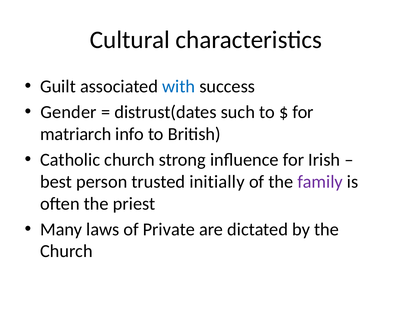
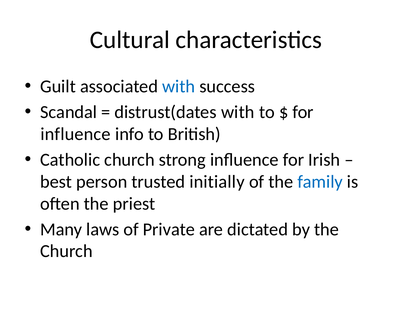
Gender: Gender -> Scandal
distrust(dates such: such -> with
matriarch at (76, 134): matriarch -> influence
family colour: purple -> blue
